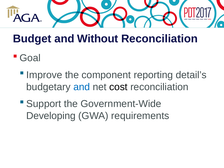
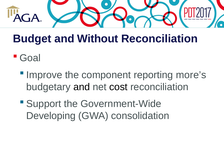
detail’s: detail’s -> more’s
and at (82, 87) colour: blue -> black
requirements: requirements -> consolidation
